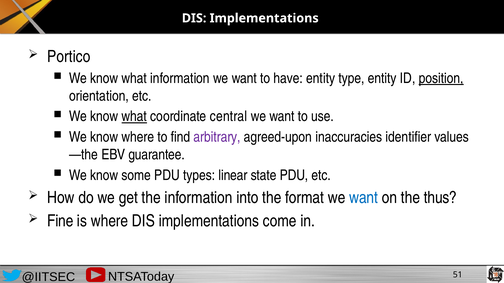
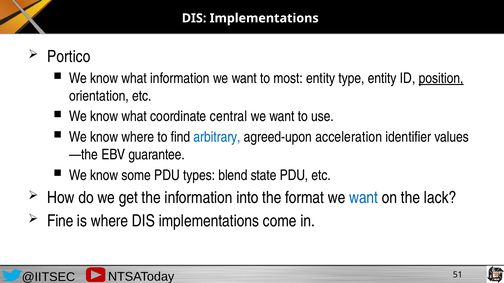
have: have -> most
what at (134, 117) underline: present -> none
arbitrary colour: purple -> blue
inaccuracies: inaccuracies -> acceleration
linear: linear -> blend
thus: thus -> lack
